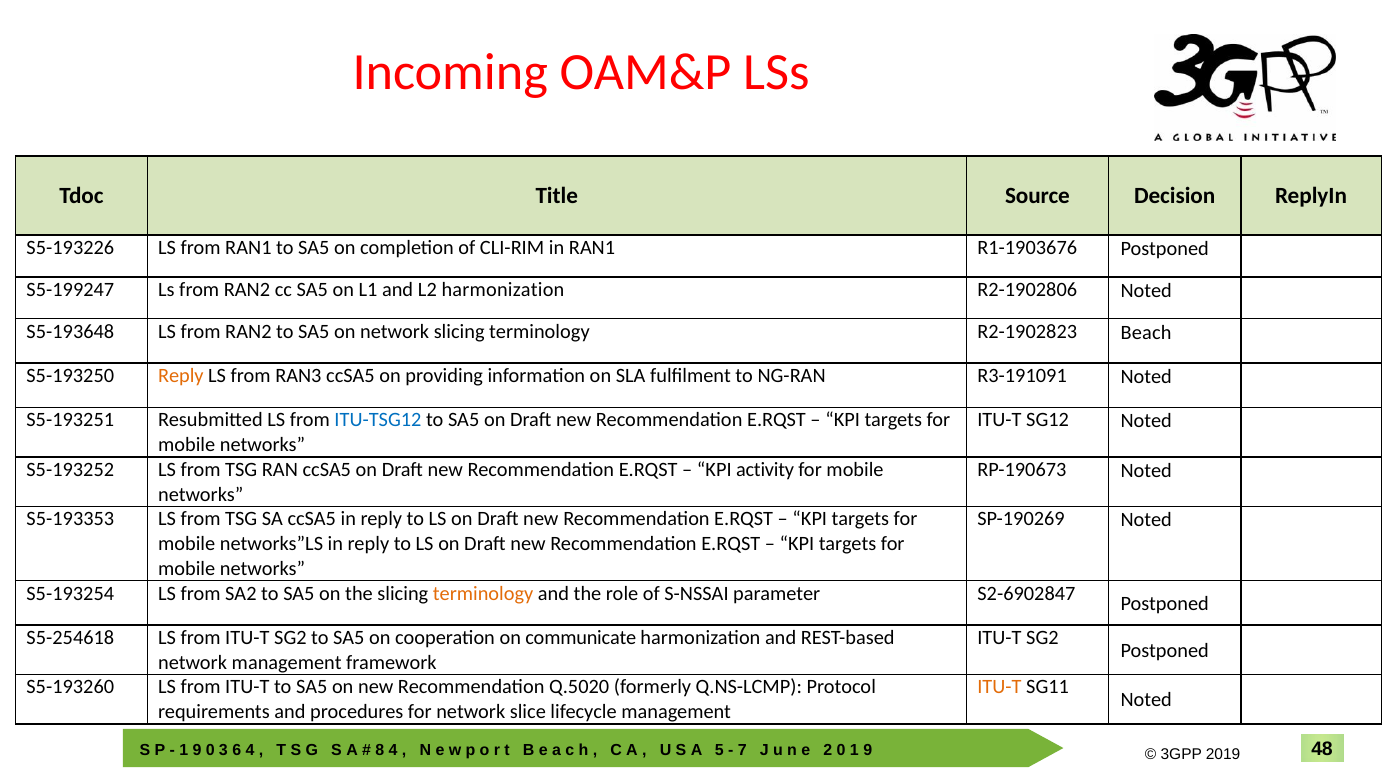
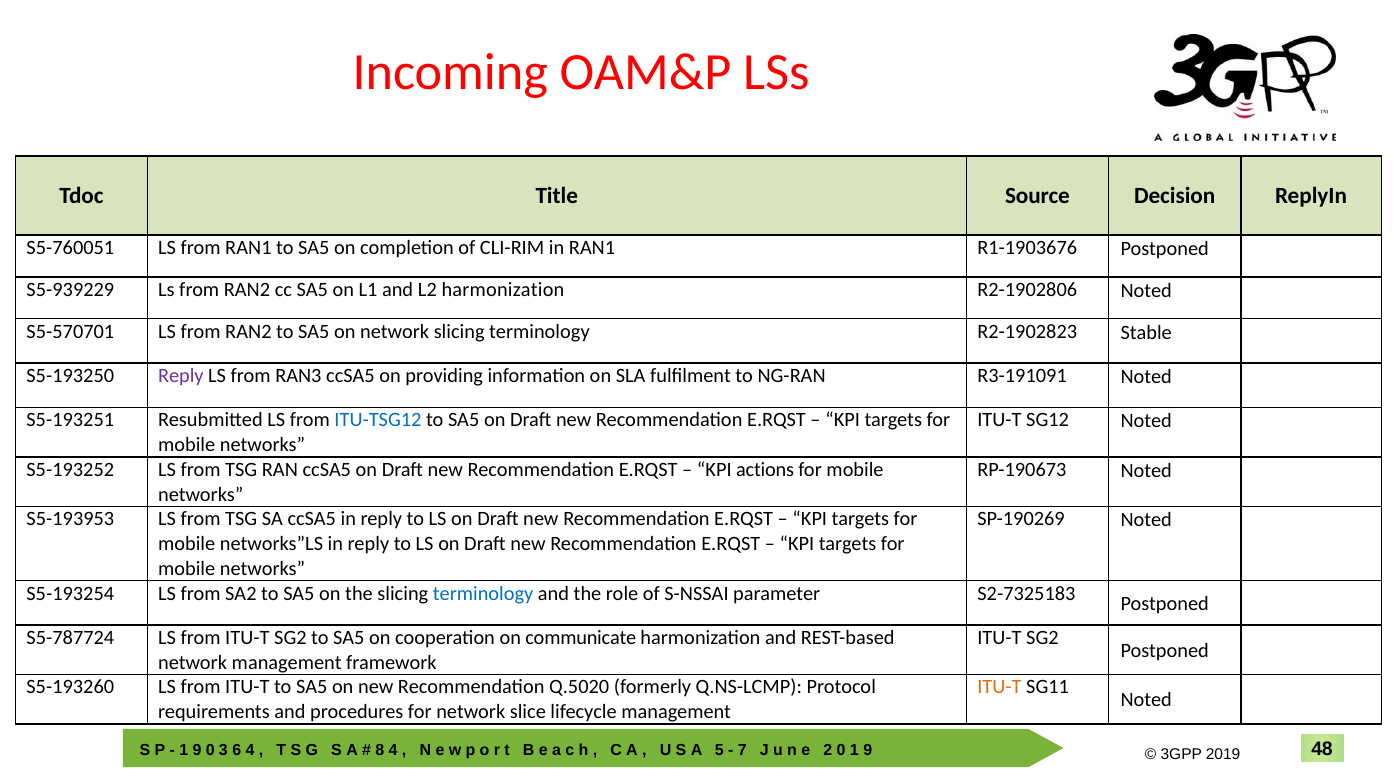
S5-193226: S5-193226 -> S5-760051
S5-199247: S5-199247 -> S5-939229
S5-193648: S5-193648 -> S5-570701
Beach: Beach -> Stable
Reply at (181, 376) colour: orange -> purple
activity: activity -> actions
S5-193353: S5-193353 -> S5-193953
terminology at (483, 593) colour: orange -> blue
S2-6902847: S2-6902847 -> S2-7325183
S5-254618: S5-254618 -> S5-787724
